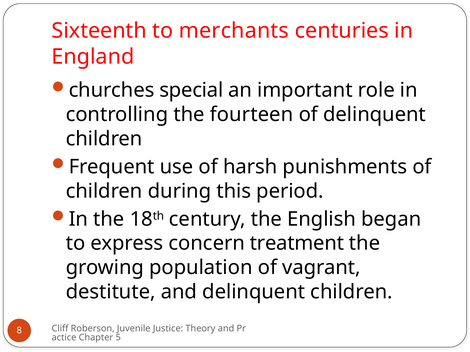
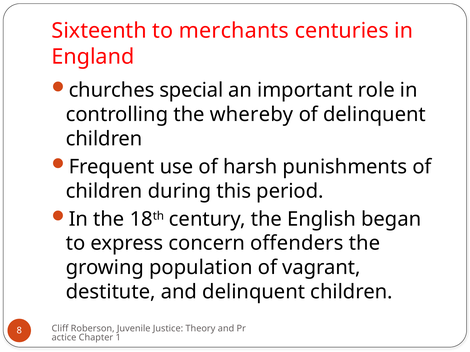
fourteen: fourteen -> whereby
treatment: treatment -> offenders
5: 5 -> 1
